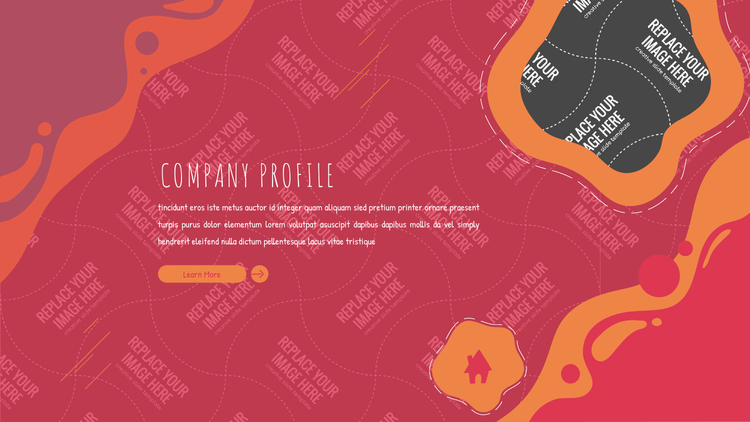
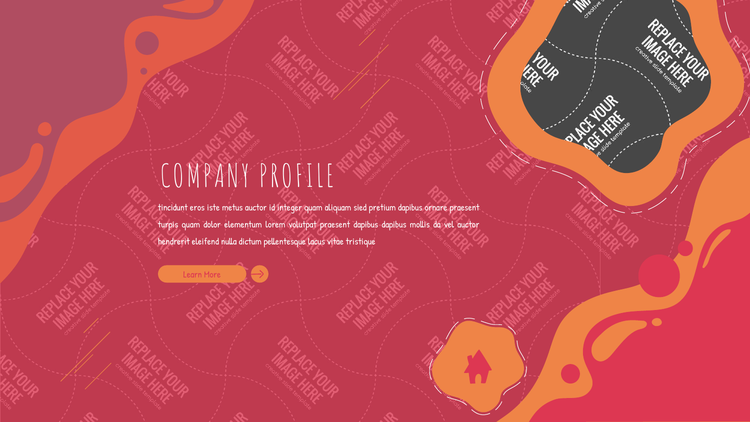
pretium printer: printer -> dapibus
turpis purus: purus -> quam
volutpat asuscipit: asuscipit -> praesent
vel simply: simply -> auctor
